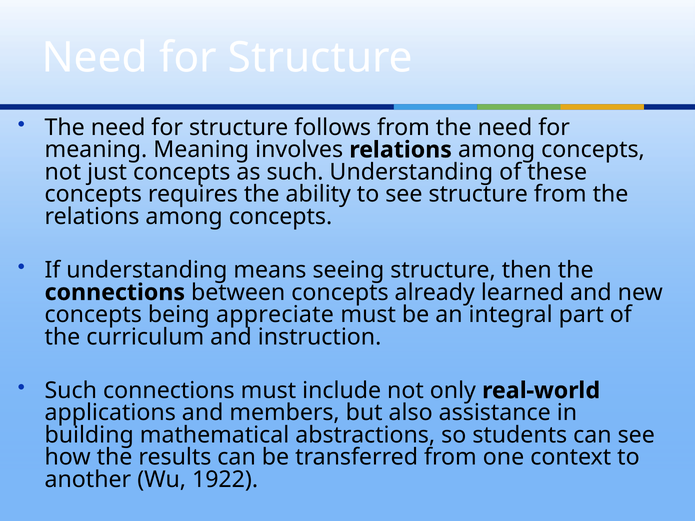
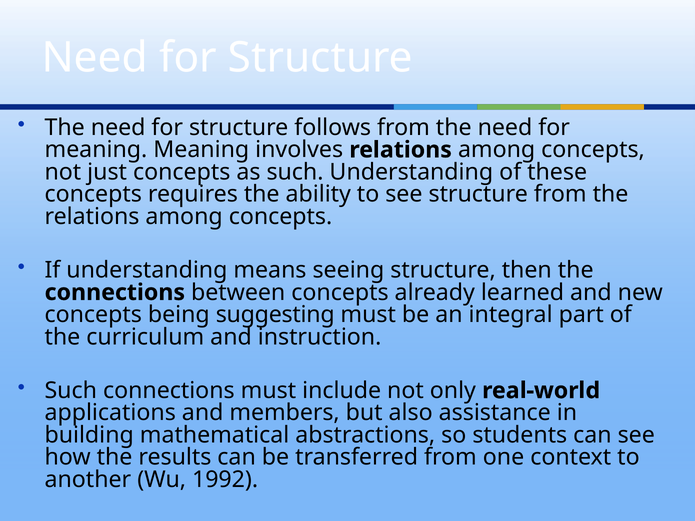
appreciate: appreciate -> suggesting
1922: 1922 -> 1992
